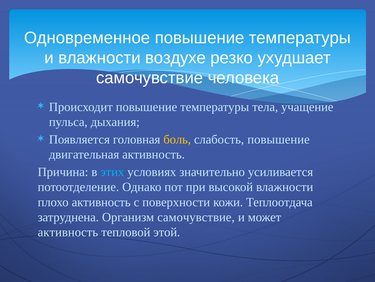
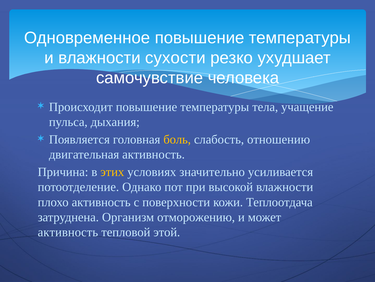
воздухе: воздухе -> сухости
слабость повышение: повышение -> отношению
этих colour: light blue -> yellow
Организм самочувствие: самочувствие -> отморожению
